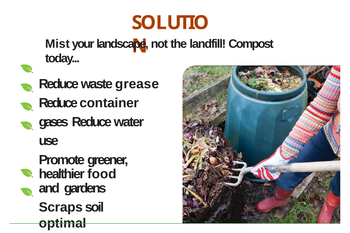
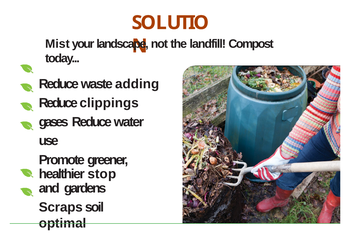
grease: grease -> adding
container: container -> clippings
food: food -> stop
